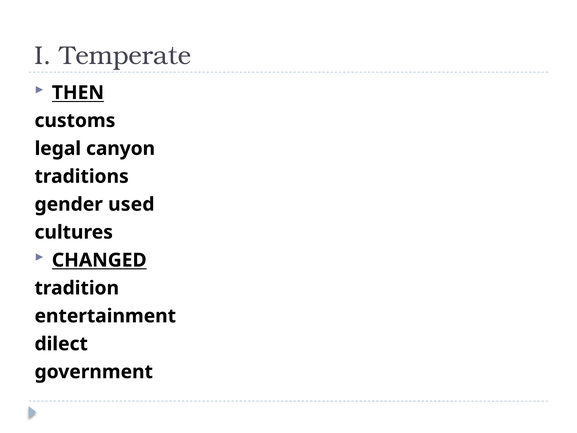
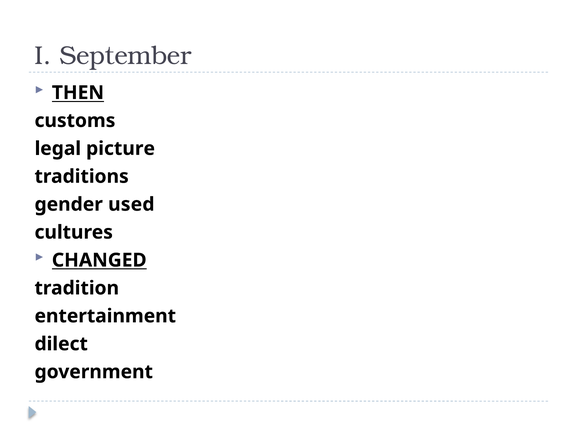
Temperate: Temperate -> September
canyon: canyon -> picture
